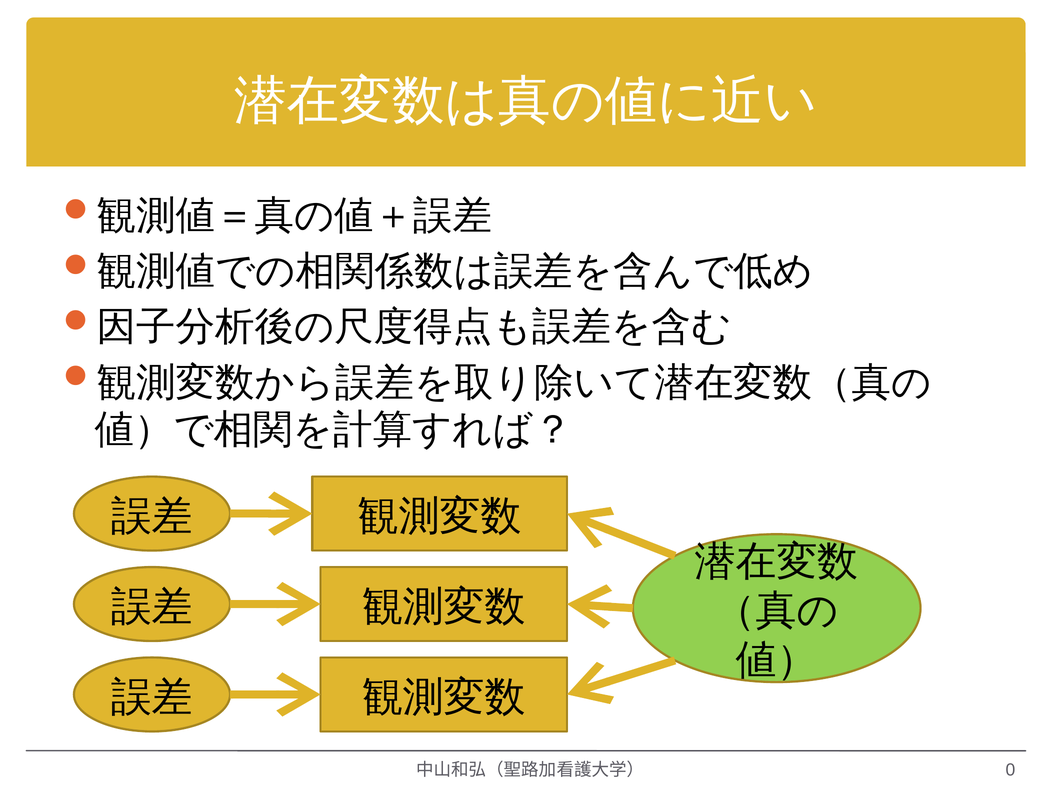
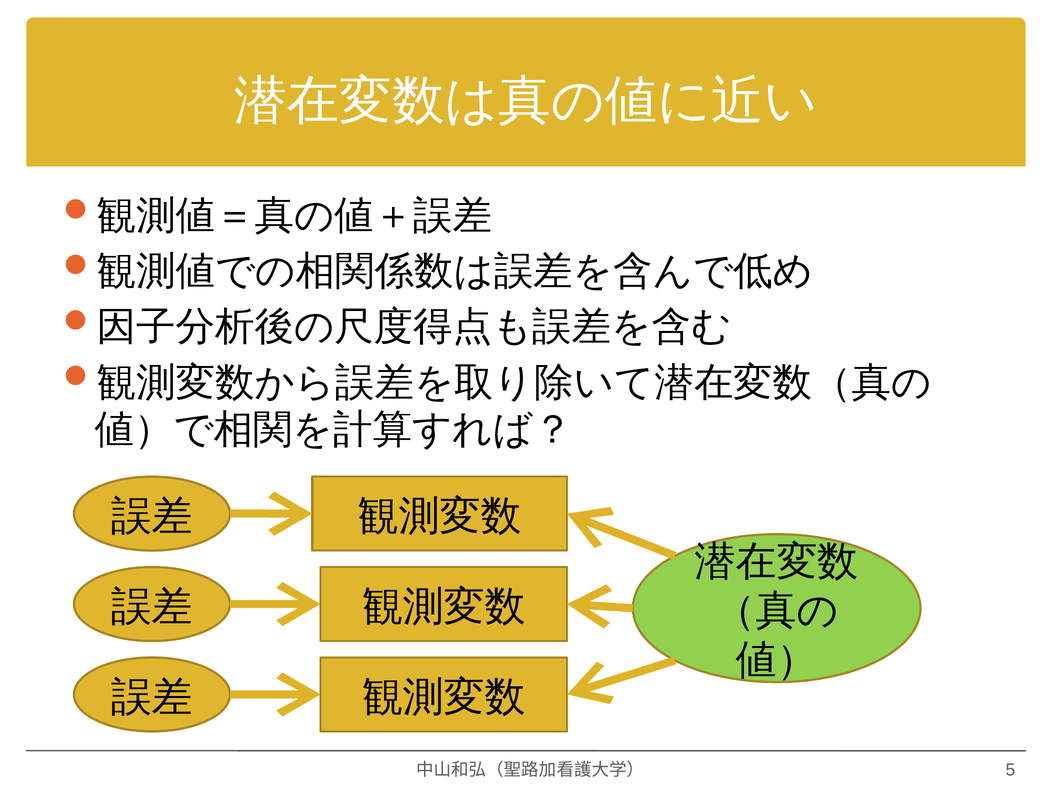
0: 0 -> 5
